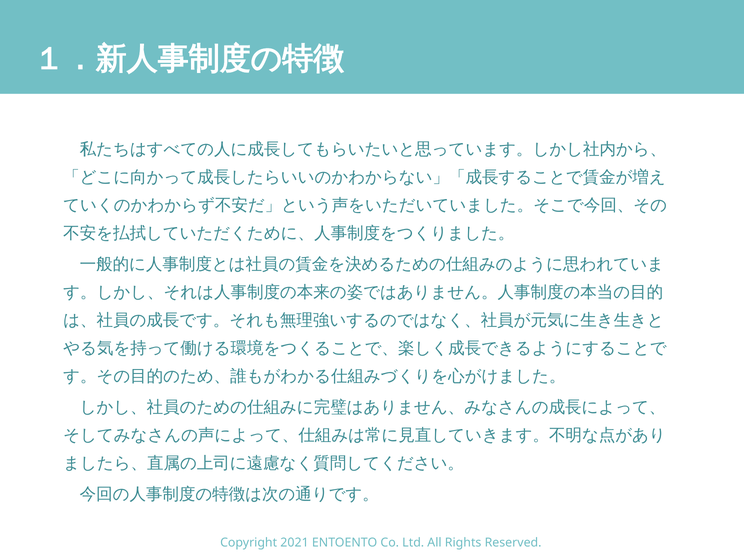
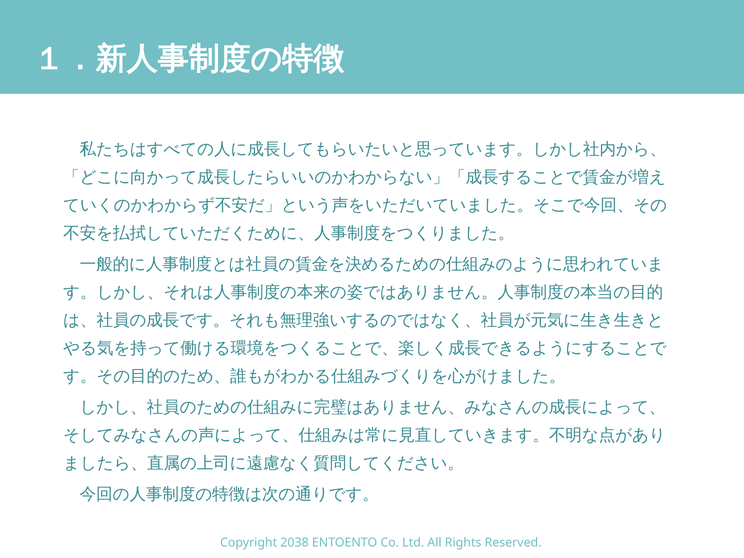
2021: 2021 -> 2038
